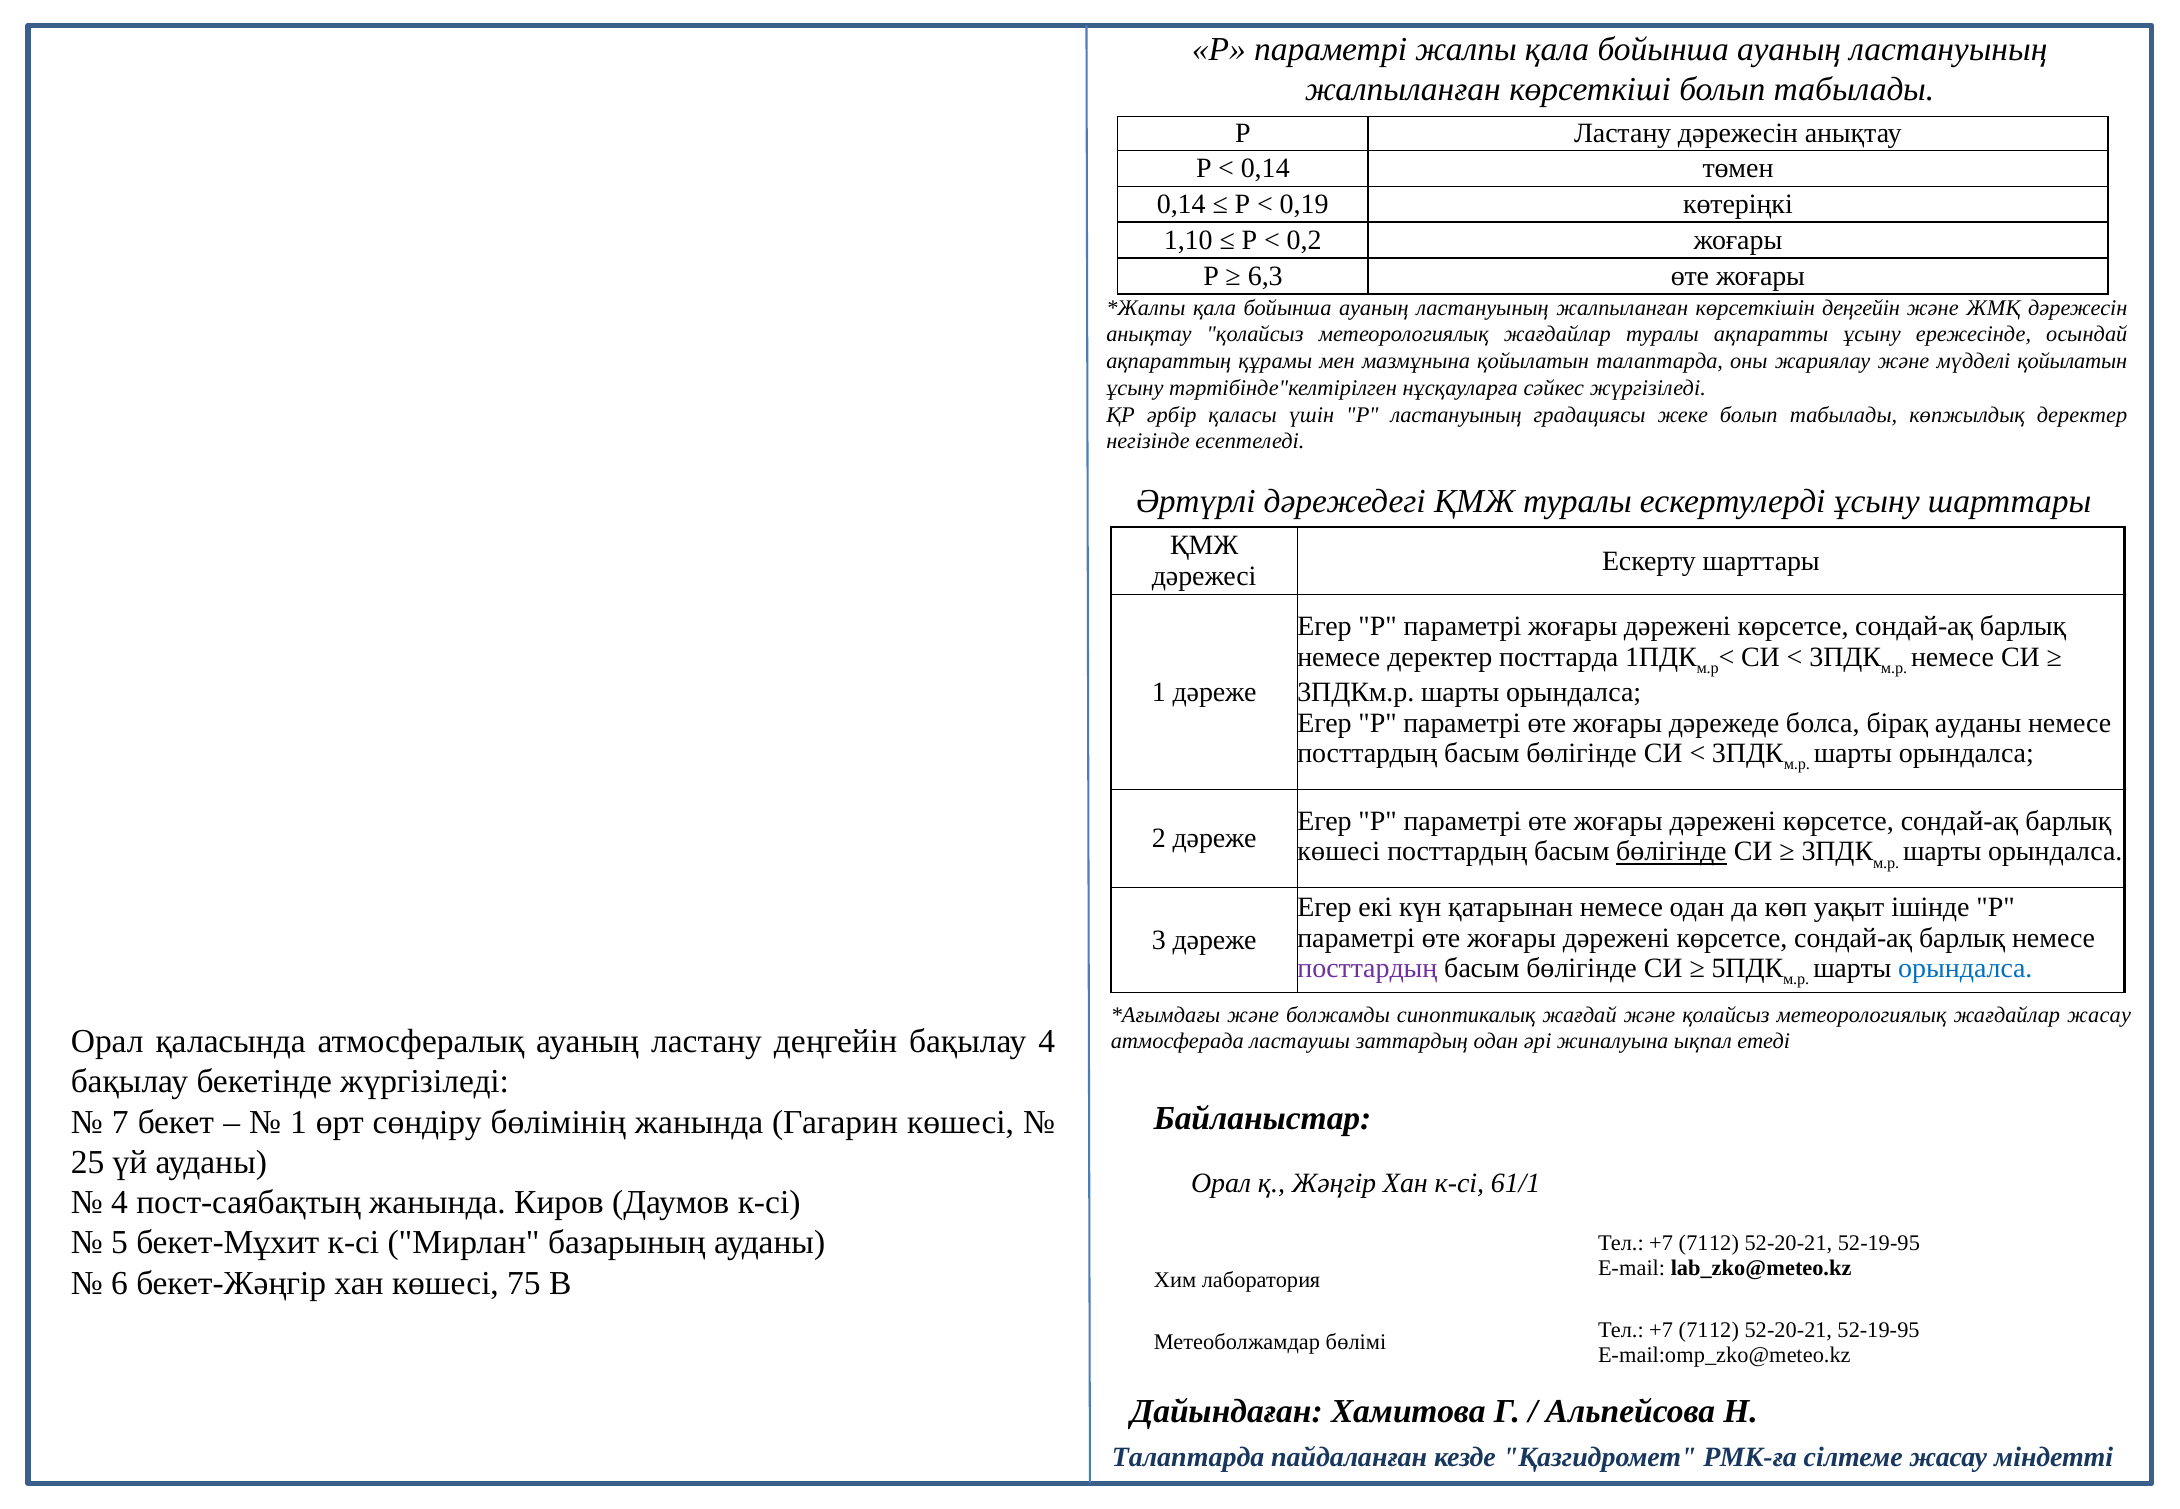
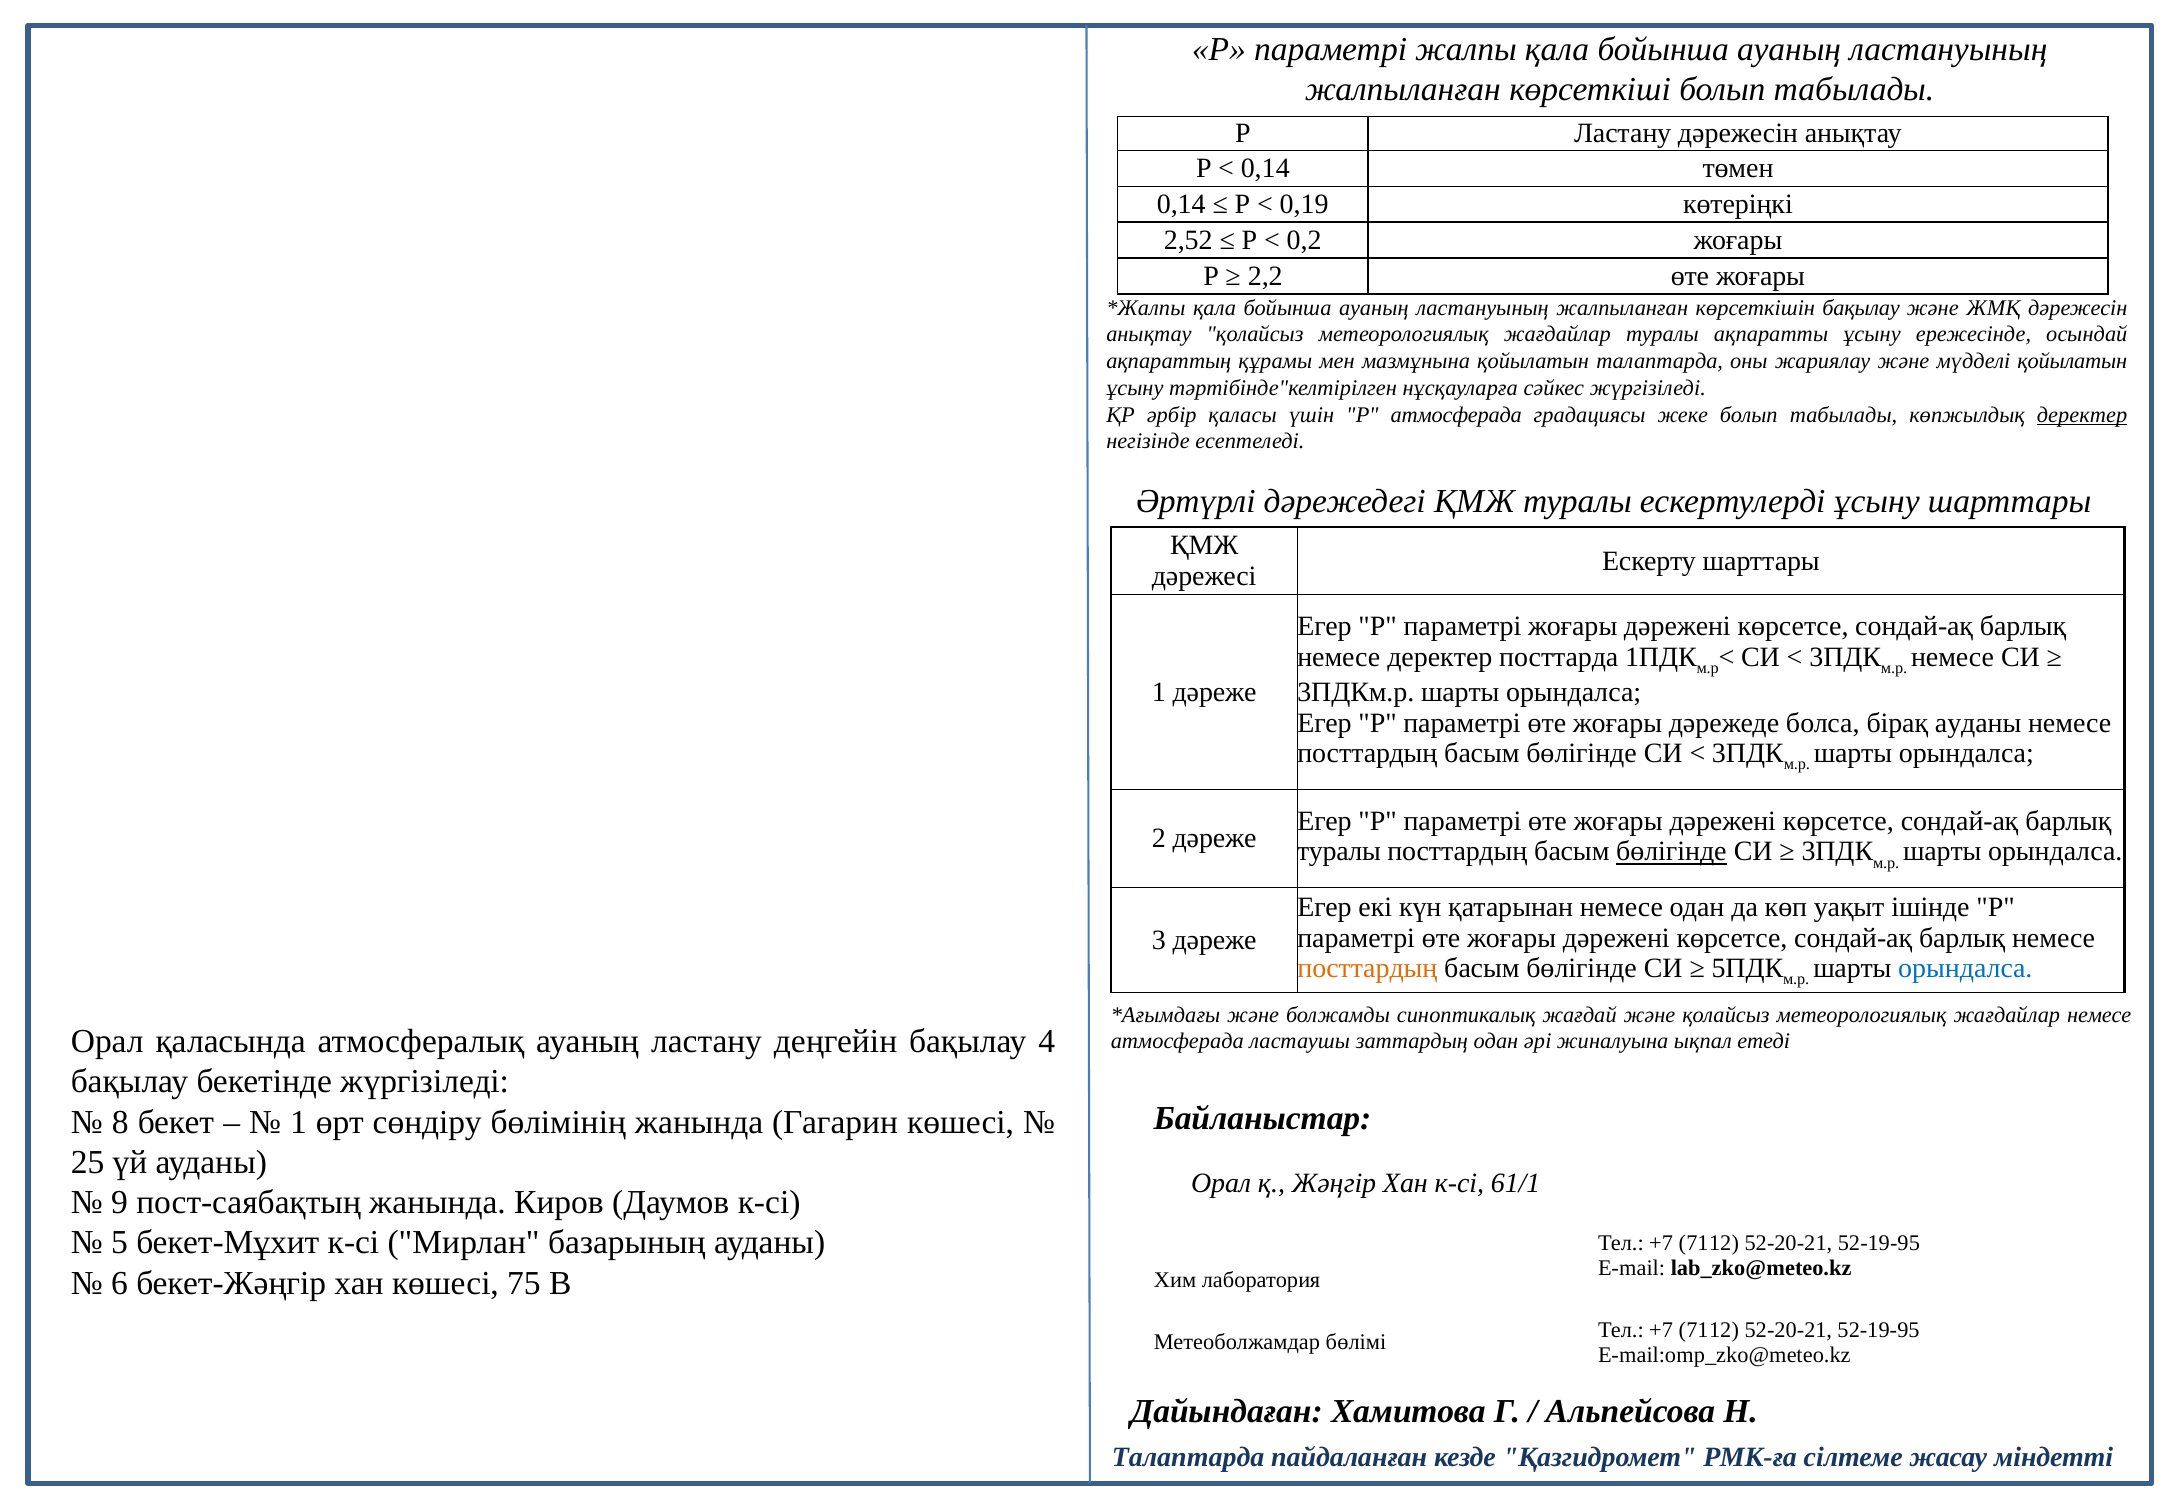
1,10: 1,10 -> 2,52
6,3: 6,3 -> 2,2
көрсеткішін деңгейін: деңгейін -> бақылау
Р ластануының: ластануының -> атмосферада
деректер at (2082, 415) underline: none -> present
көшесі at (1339, 852): көшесі -> туралы
посттардың at (1367, 969) colour: purple -> orange
жағдайлар жасау: жасау -> немесе
7: 7 -> 8
4 at (120, 1203): 4 -> 9
